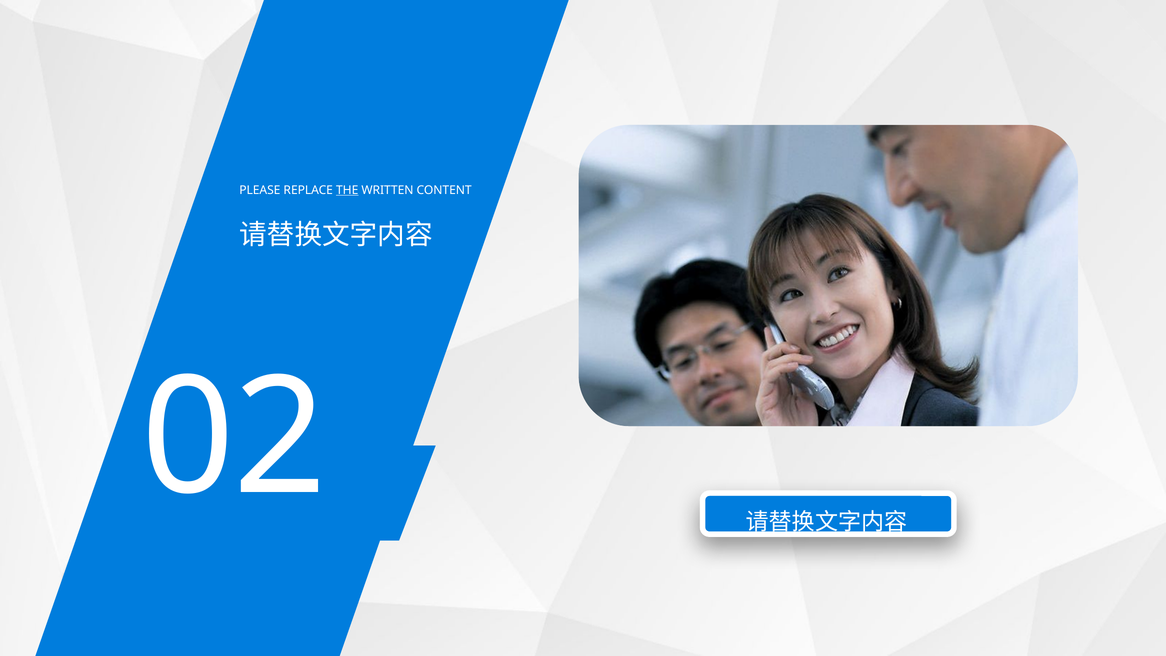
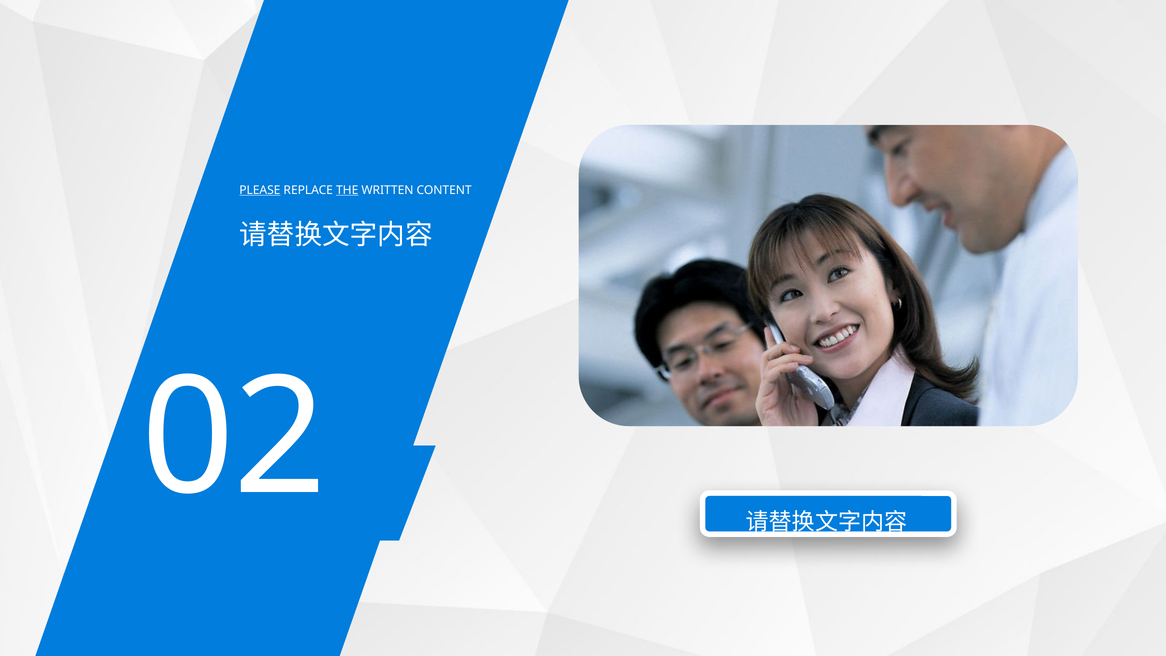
PLEASE underline: none -> present
